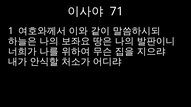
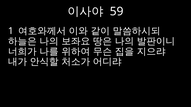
71: 71 -> 59
